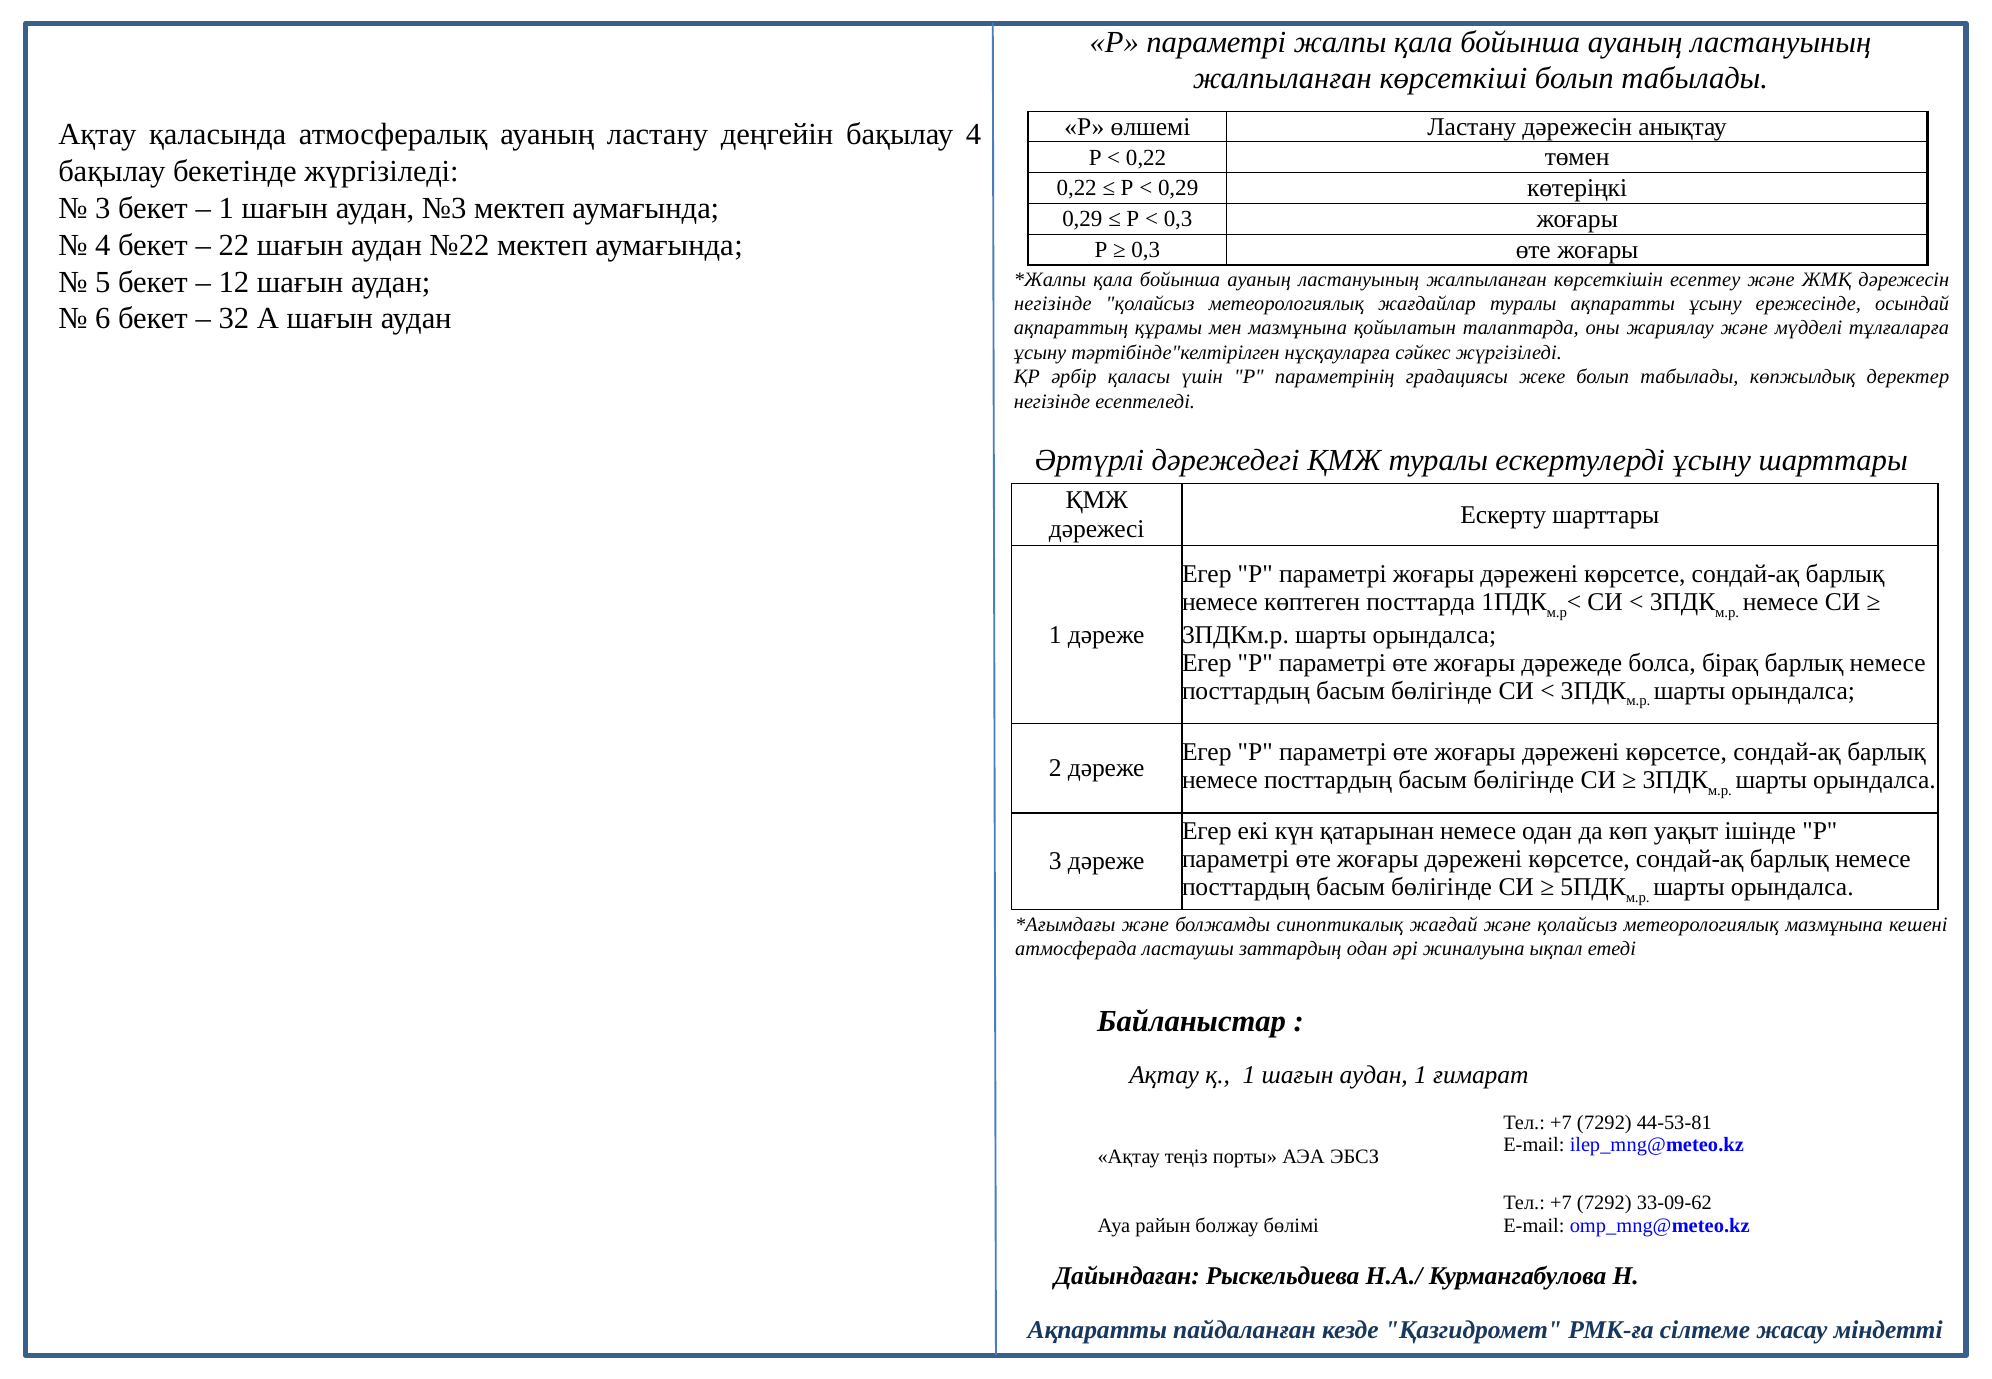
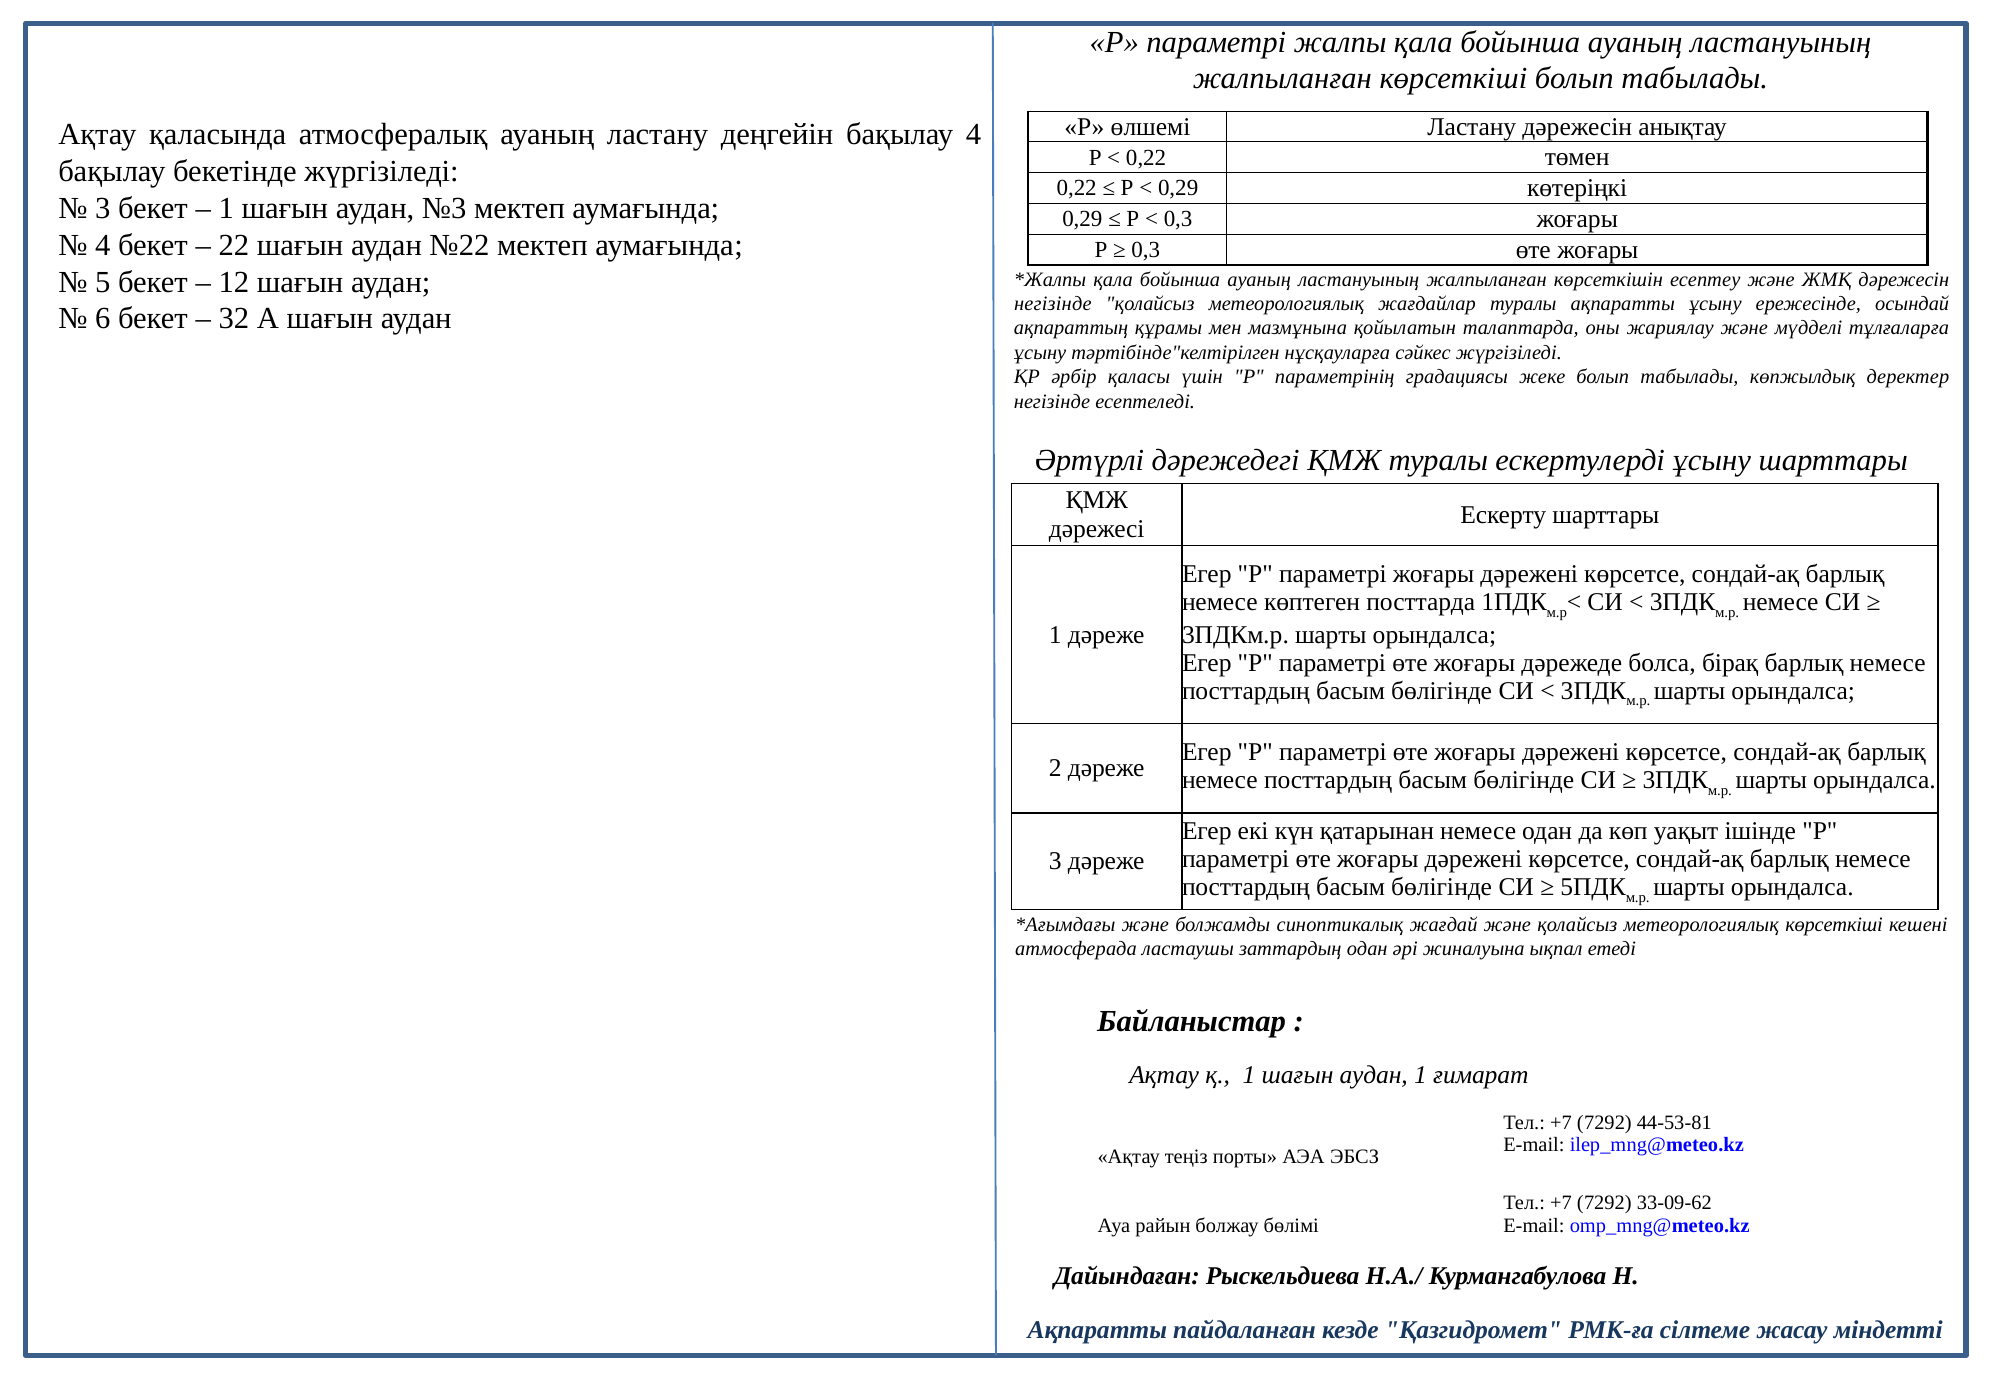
метеорологиялық мазмұнына: мазмұнына -> көрсеткіші
